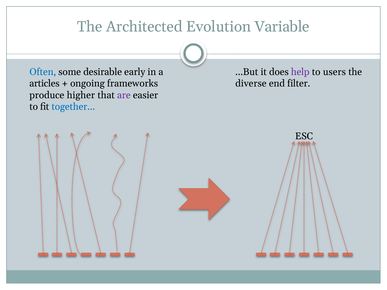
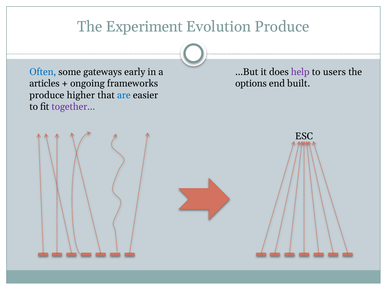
Architected: Architected -> Experiment
Evolution Variable: Variable -> Produce
desirable: desirable -> gateways
diverse: diverse -> options
filter: filter -> built
are colour: purple -> blue
together colour: blue -> purple
